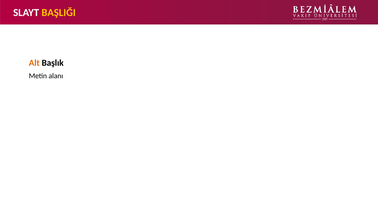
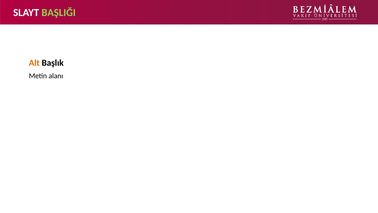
BAŞLIĞI colour: yellow -> light green
